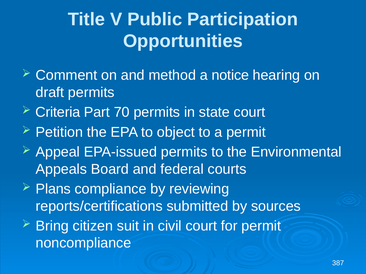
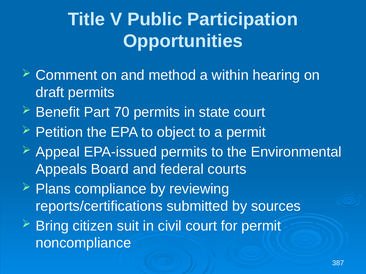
notice: notice -> within
Criteria: Criteria -> Benefit
